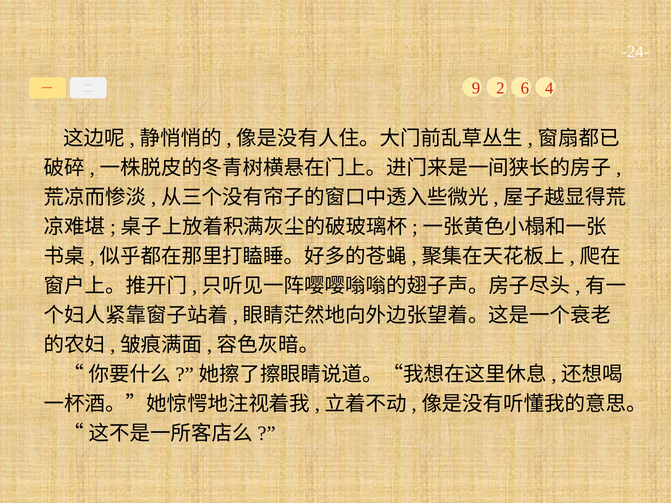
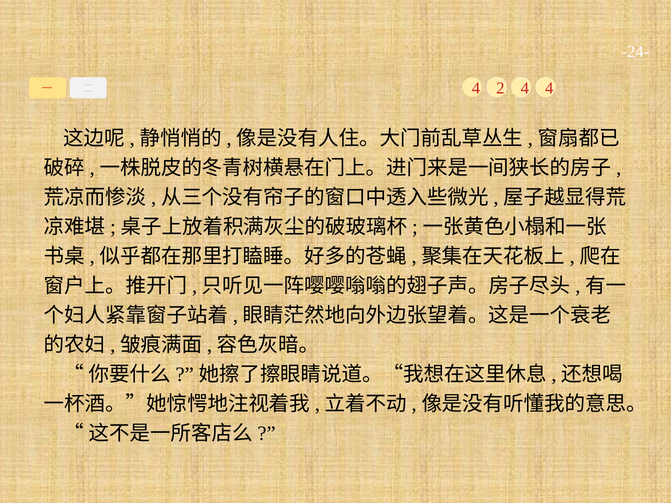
9 at (476, 88): 9 -> 4
2 6: 6 -> 4
